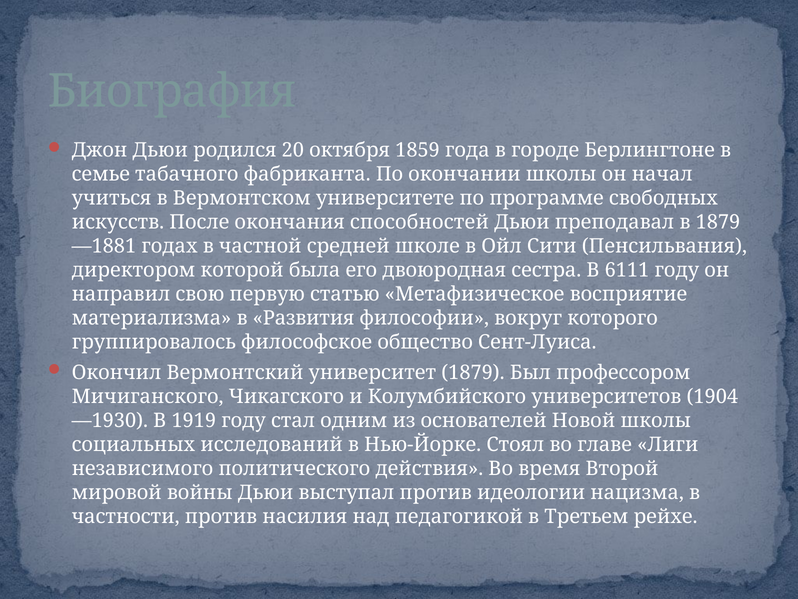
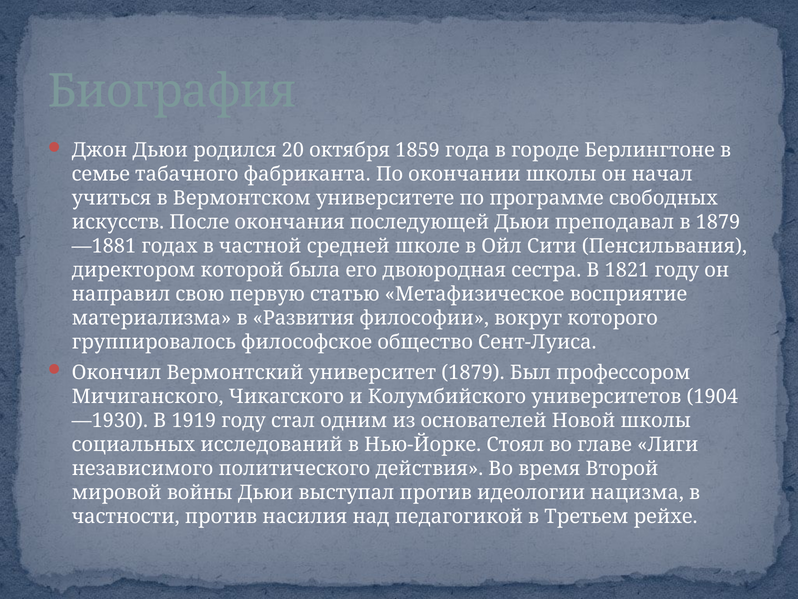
способностей: способностей -> последующей
6111: 6111 -> 1821
